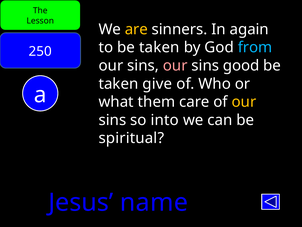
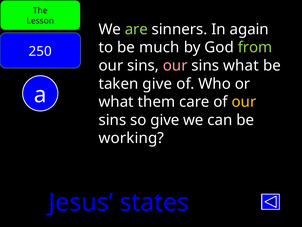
are colour: yellow -> light green
to be taken: taken -> much
from colour: light blue -> light green
sins good: good -> what
so into: into -> give
spiritual: spiritual -> working
name: name -> states
